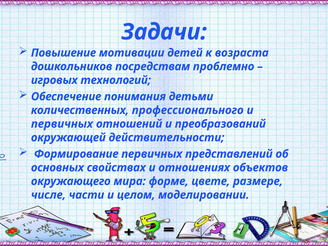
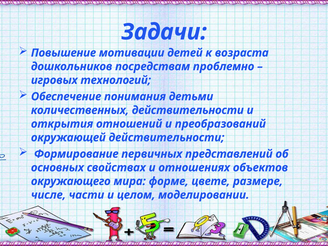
количественных профессионального: профессионального -> действительности
первичных at (62, 124): первичных -> открытия
